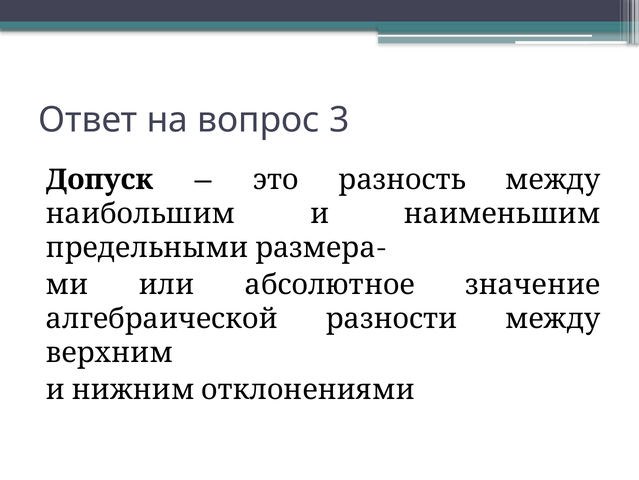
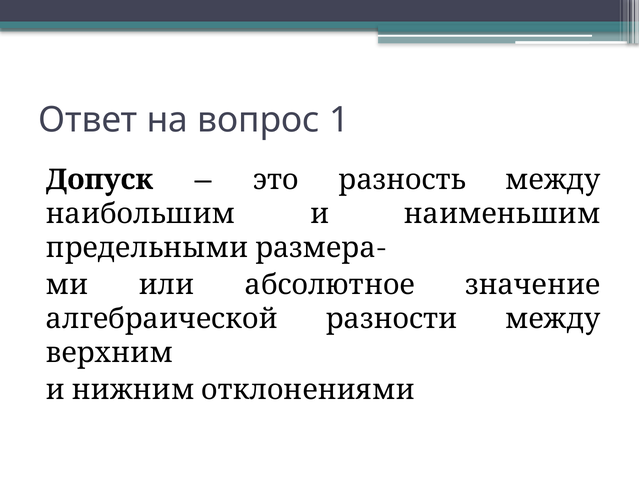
3: 3 -> 1
